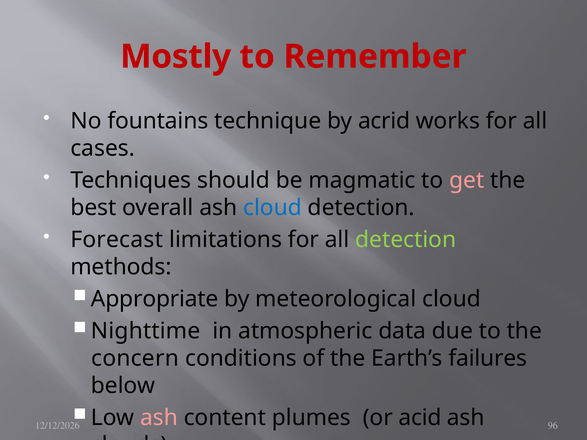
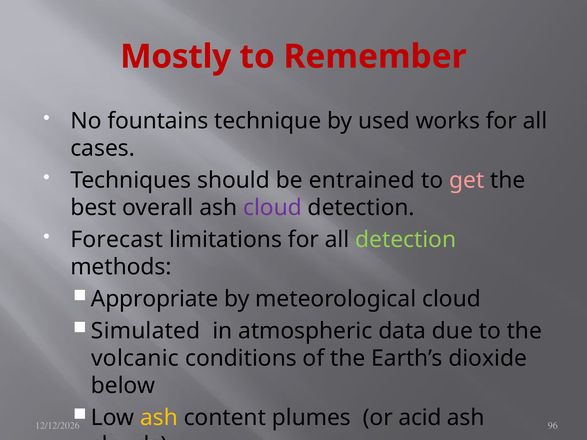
acrid: acrid -> used
magmatic: magmatic -> entrained
cloud at (272, 208) colour: blue -> purple
Nighttime: Nighttime -> Simulated
concern: concern -> volcanic
failures: failures -> dioxide
ash at (159, 418) colour: pink -> yellow
